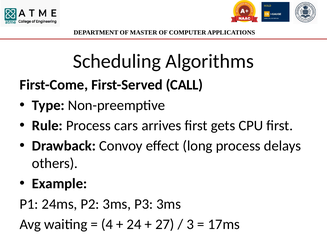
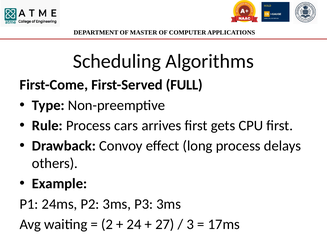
CALL: CALL -> FULL
4: 4 -> 2
